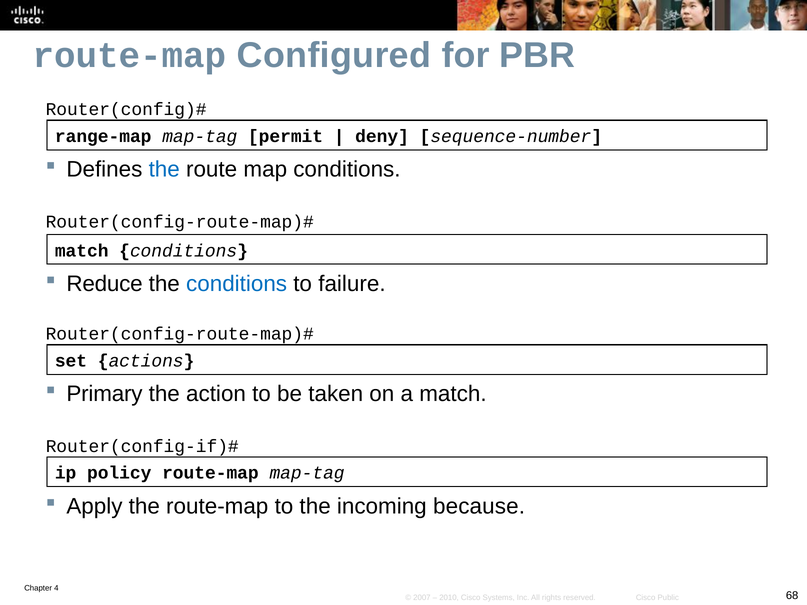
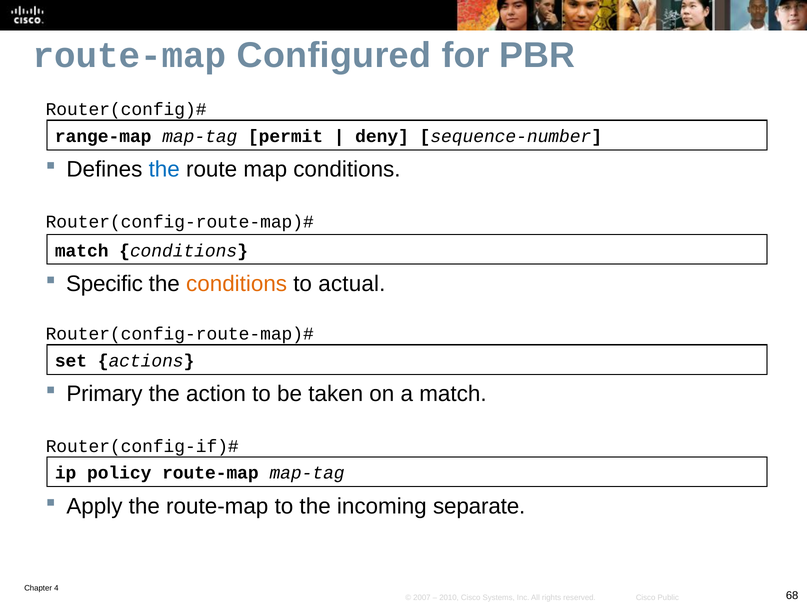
Reduce: Reduce -> Specific
conditions at (237, 284) colour: blue -> orange
failure: failure -> actual
because: because -> separate
